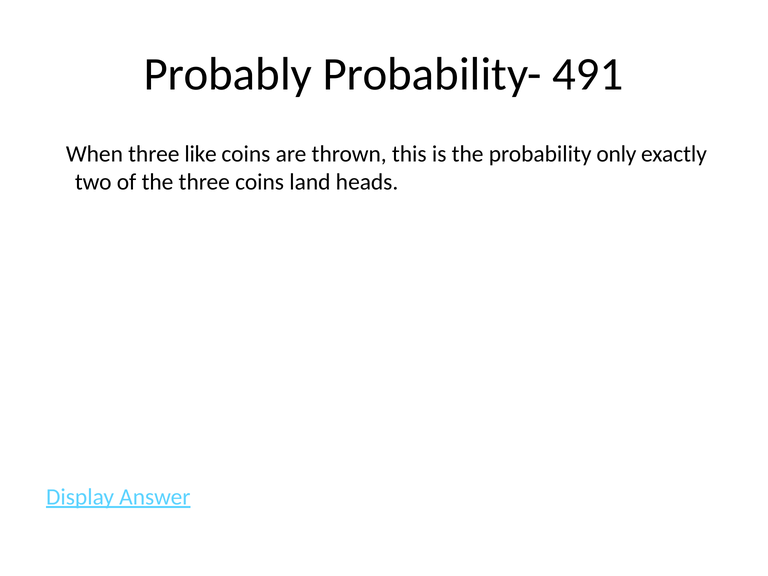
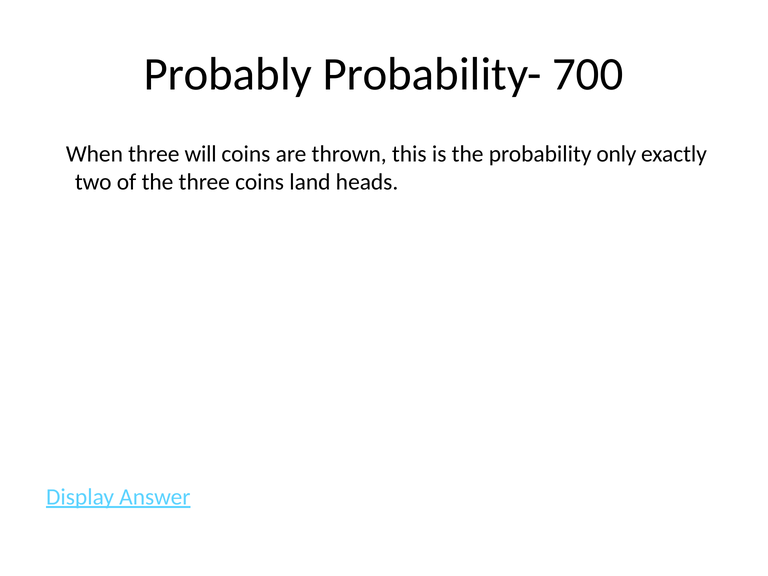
491: 491 -> 700
like: like -> will
